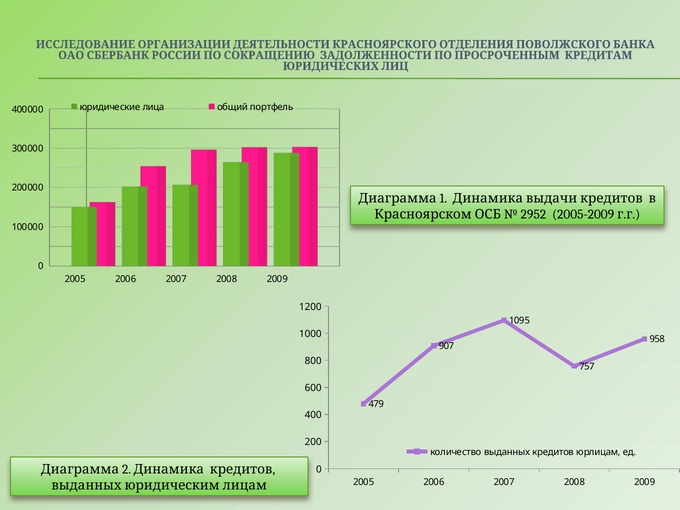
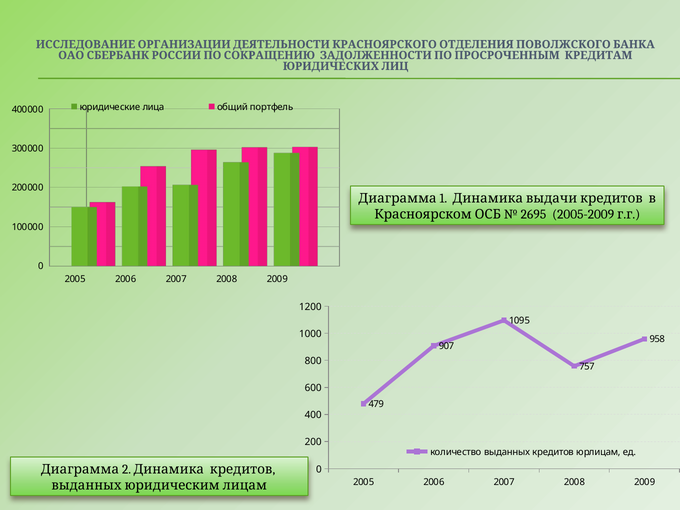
2952: 2952 -> 2695
